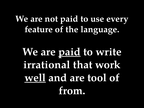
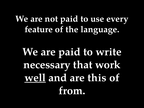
paid at (69, 52) underline: present -> none
irrational: irrational -> necessary
tool: tool -> this
